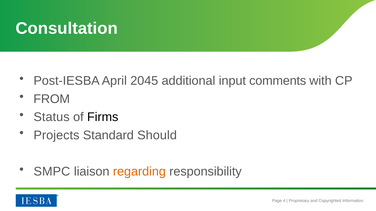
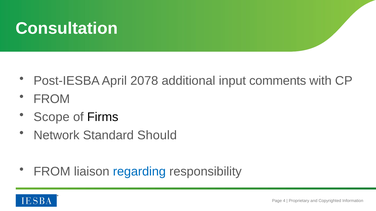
2045: 2045 -> 2078
Status: Status -> Scope
Projects: Projects -> Network
SMPC at (52, 172): SMPC -> FROM
regarding colour: orange -> blue
